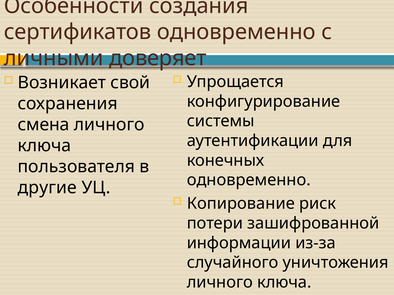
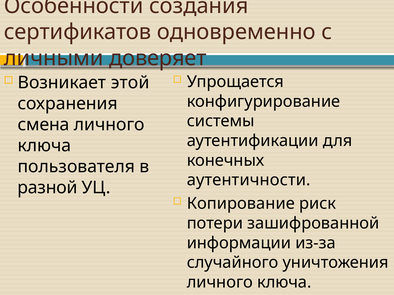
свой: свой -> этой
одновременно at (249, 180): одновременно -> аутентичности
другие: другие -> разной
